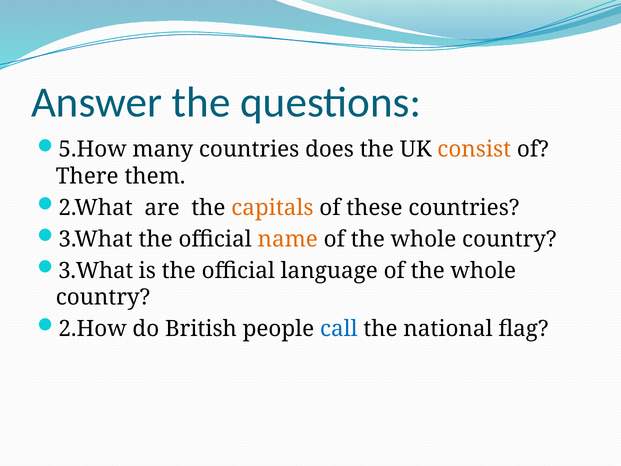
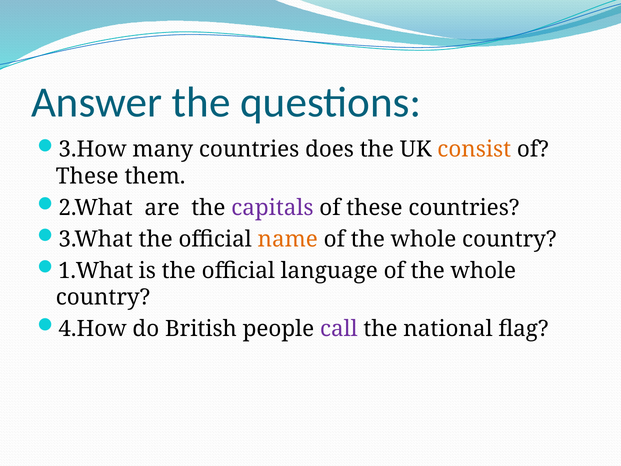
5.How: 5.How -> 3.How
There at (87, 176): There -> These
capitals colour: orange -> purple
3.What at (96, 271): 3.What -> 1.What
2.How: 2.How -> 4.How
call colour: blue -> purple
